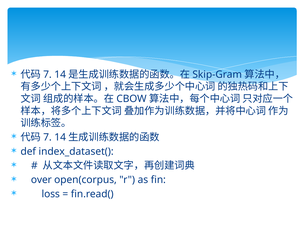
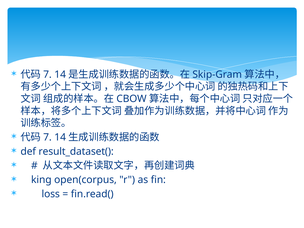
index_dataset(: index_dataset( -> result_dataset(
over: over -> king
